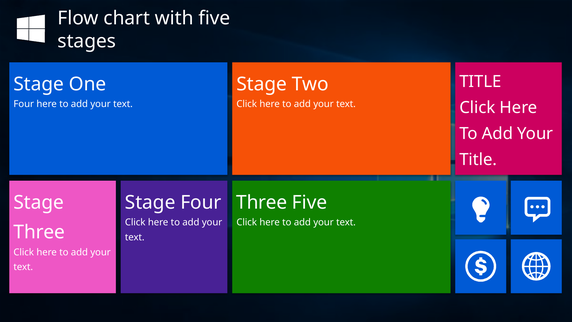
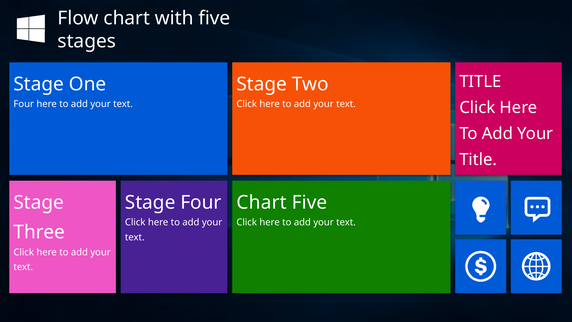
Three at (262, 202): Three -> Chart
